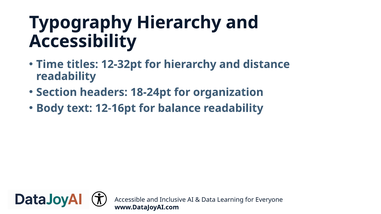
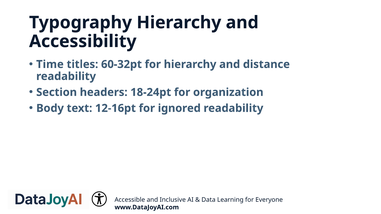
12-32pt: 12-32pt -> 60-32pt
balance: balance -> ignored
